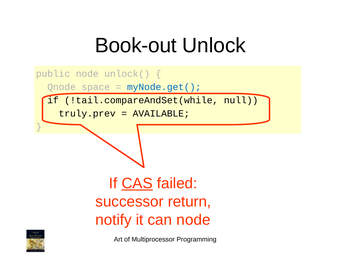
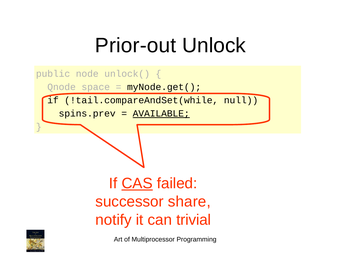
Book-out: Book-out -> Prior-out
myNode.get( colour: blue -> black
truly.prev: truly.prev -> spins.prev
AVAILABLE underline: none -> present
return: return -> share
can node: node -> trivial
